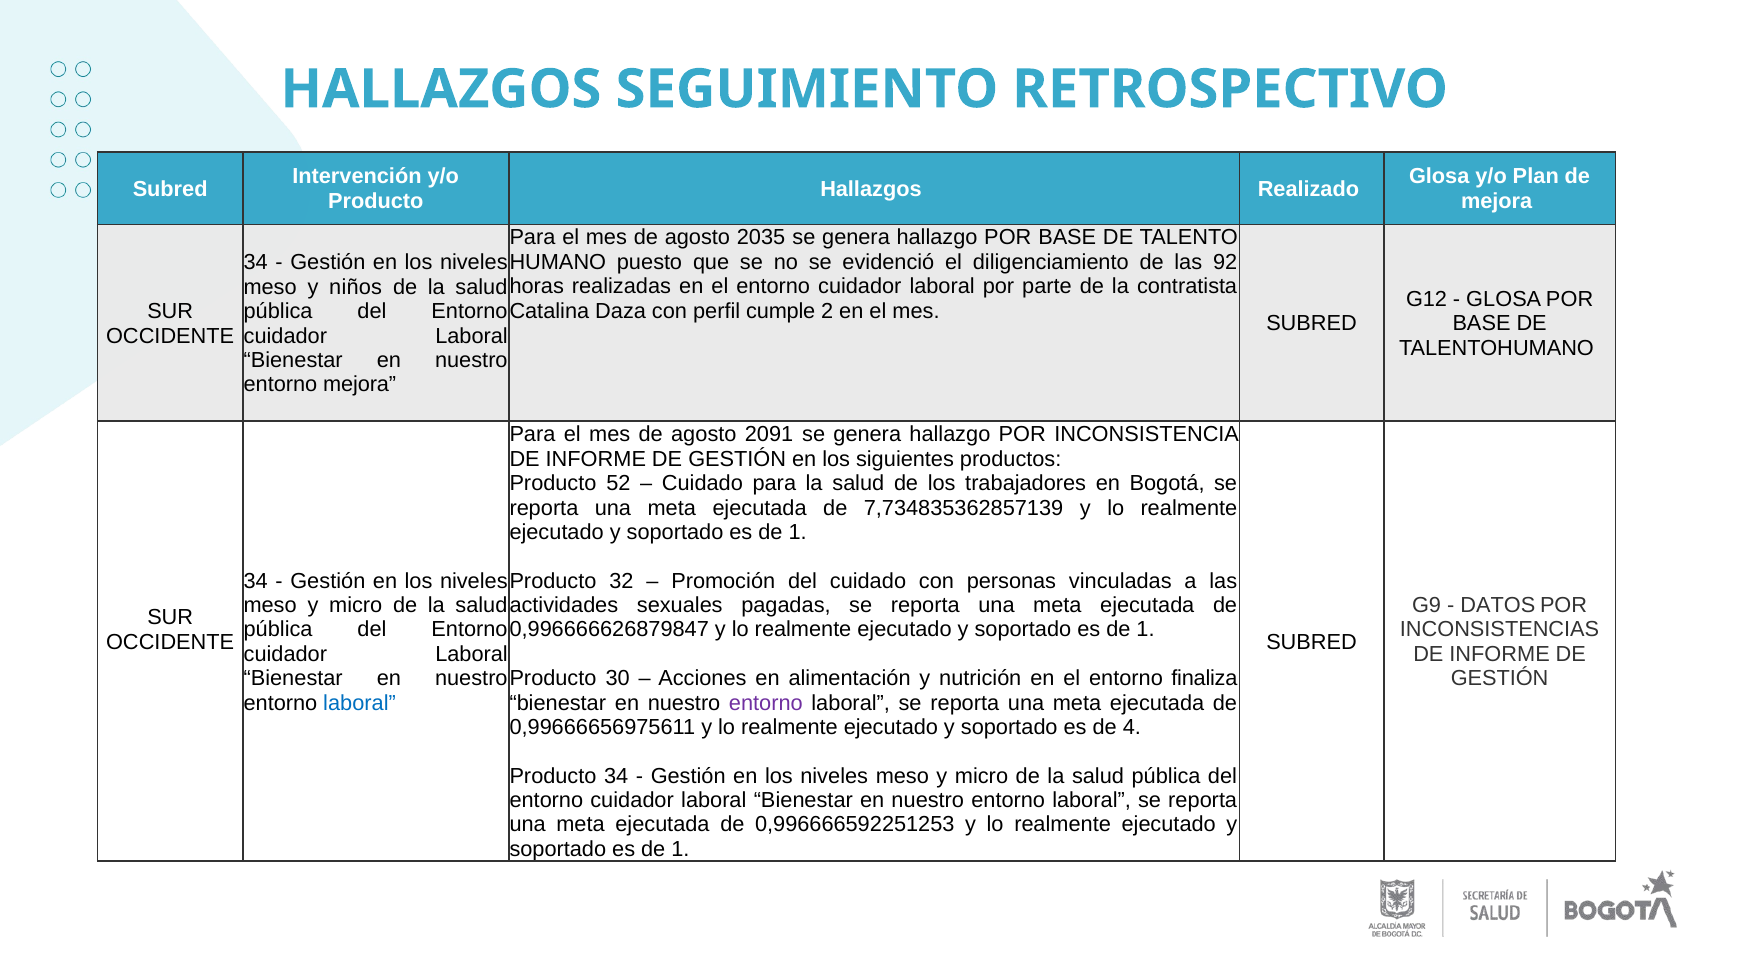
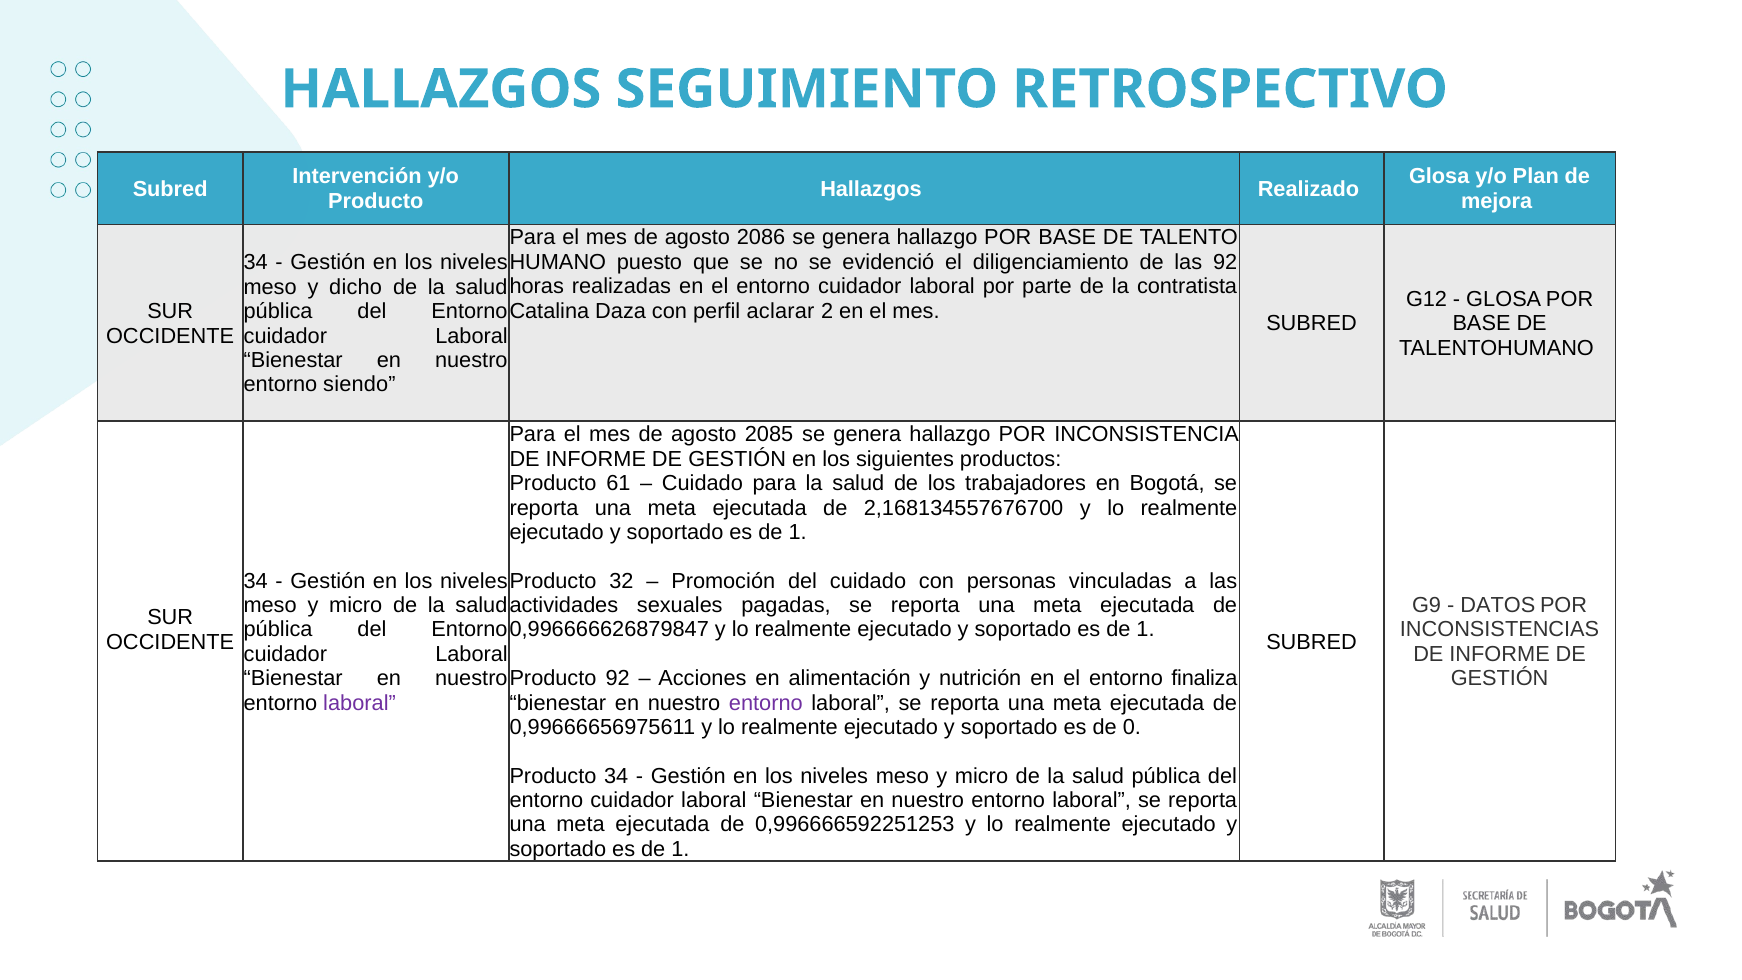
2035: 2035 -> 2086
niños: niños -> dicho
cumple: cumple -> aclarar
entorno mejora: mejora -> siendo
2091: 2091 -> 2085
52: 52 -> 61
7,734835362857139: 7,734835362857139 -> 2,168134557676700
Producto 30: 30 -> 92
laboral at (360, 703) colour: blue -> purple
4: 4 -> 0
